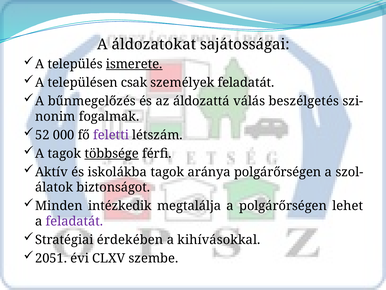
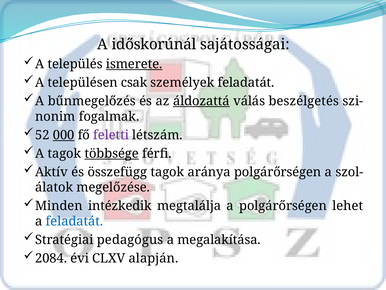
áldozatokat: áldozatokat -> időskorúnál
áldozattá underline: none -> present
000 underline: none -> present
iskolákba: iskolákba -> összefügg
biztonságot: biztonságot -> megelőzése
feladatát at (74, 221) colour: purple -> blue
érdekében: érdekében -> pedagógus
kihívásokkal: kihívásokkal -> megalakítása
2051: 2051 -> 2084
szembe: szembe -> alapján
